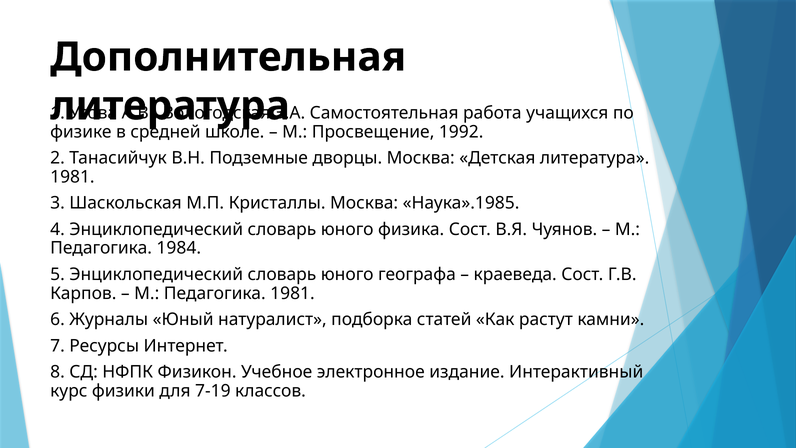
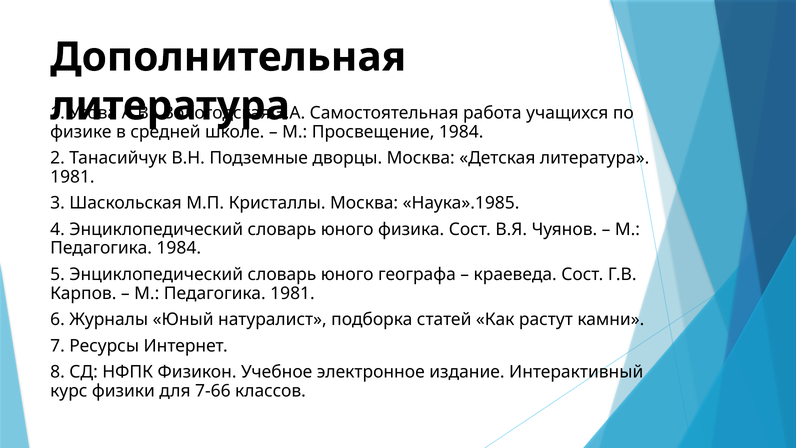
Просвещение 1992: 1992 -> 1984
7-19: 7-19 -> 7-66
